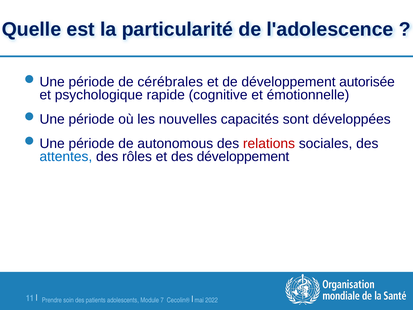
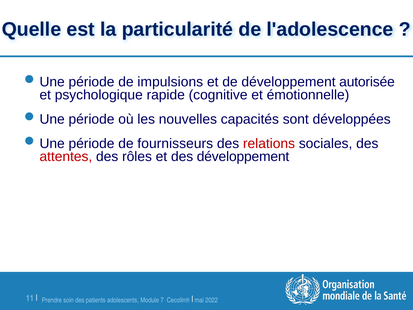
cérébrales: cérébrales -> impulsions
autonomous: autonomous -> fournisseurs
attentes colour: blue -> red
